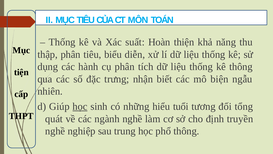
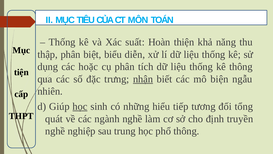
phân tiêu: tiêu -> biệt
hành: hành -> hoặc
nhận underline: none -> present
tuổi: tuổi -> tiếp
